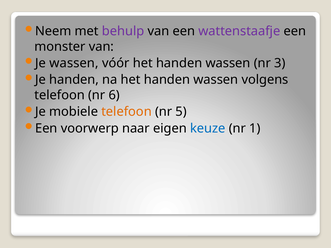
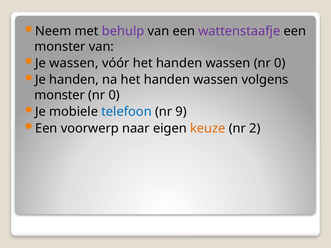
wassen nr 3: 3 -> 0
telefoon at (60, 95): telefoon -> monster
6 at (114, 95): 6 -> 0
telefoon at (127, 112) colour: orange -> blue
5: 5 -> 9
keuze colour: blue -> orange
1: 1 -> 2
